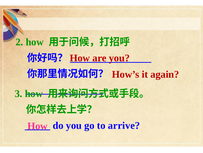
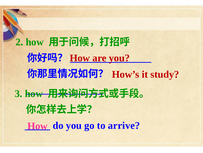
again: again -> study
